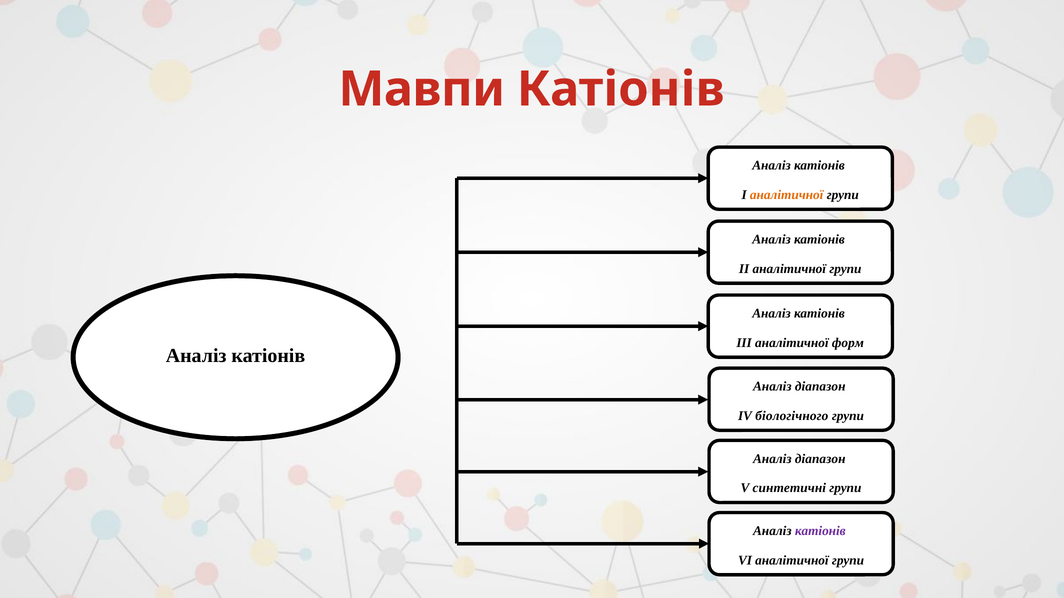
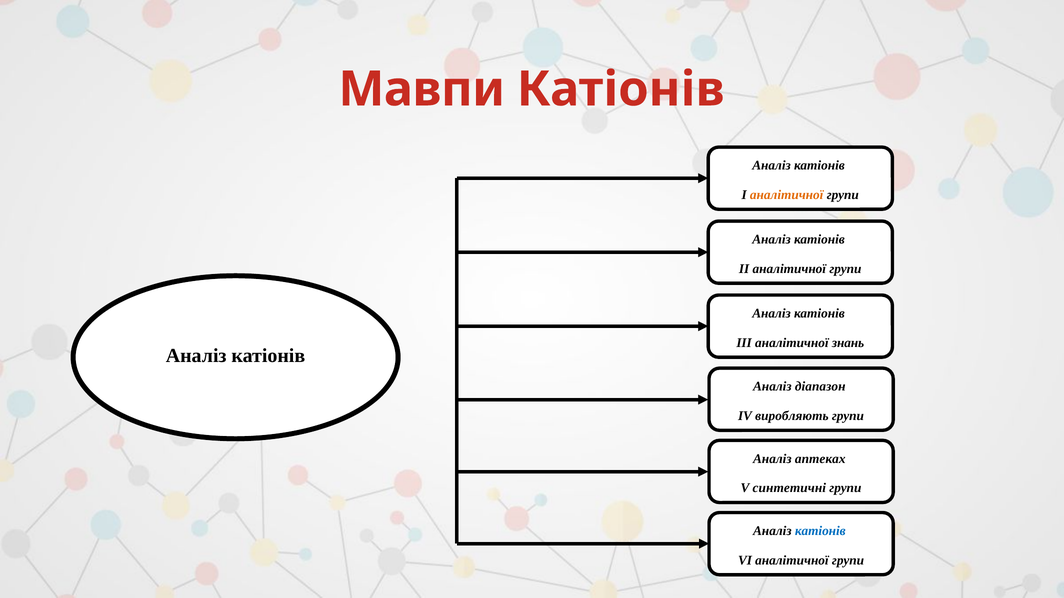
форм: форм -> знань
біологічного: біологічного -> виробляють
діапазон at (820, 459): діапазон -> аптеках
катіонів at (820, 531) colour: purple -> blue
